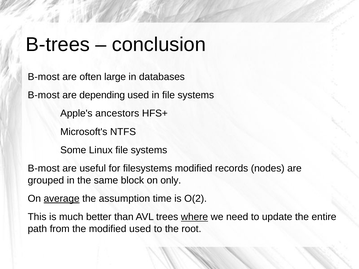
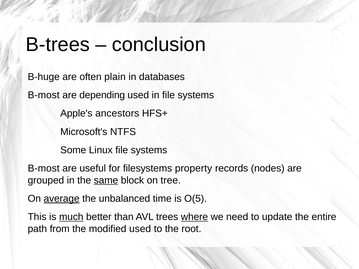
B-most at (44, 77): B-most -> B-huge
large: large -> plain
filesystems modified: modified -> property
same underline: none -> present
only: only -> tree
assumption: assumption -> unbalanced
O(2: O(2 -> O(5
much underline: none -> present
